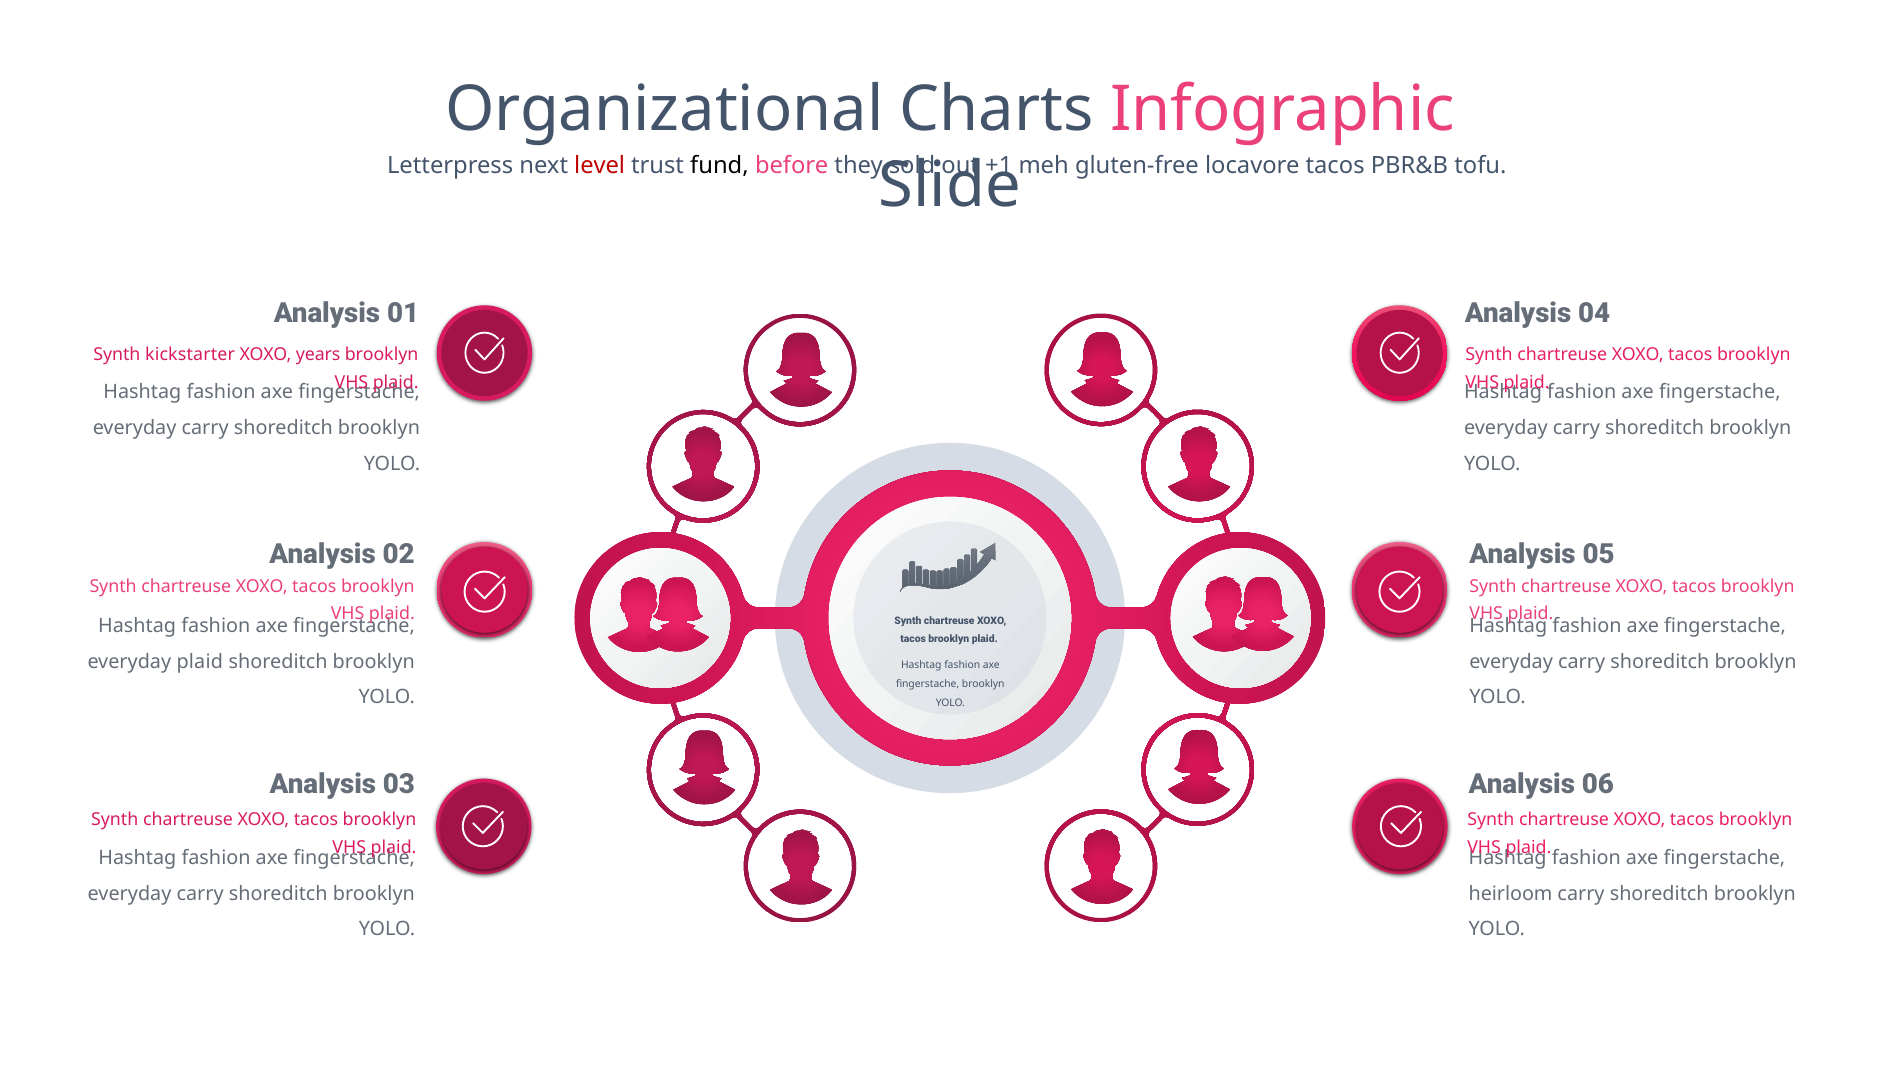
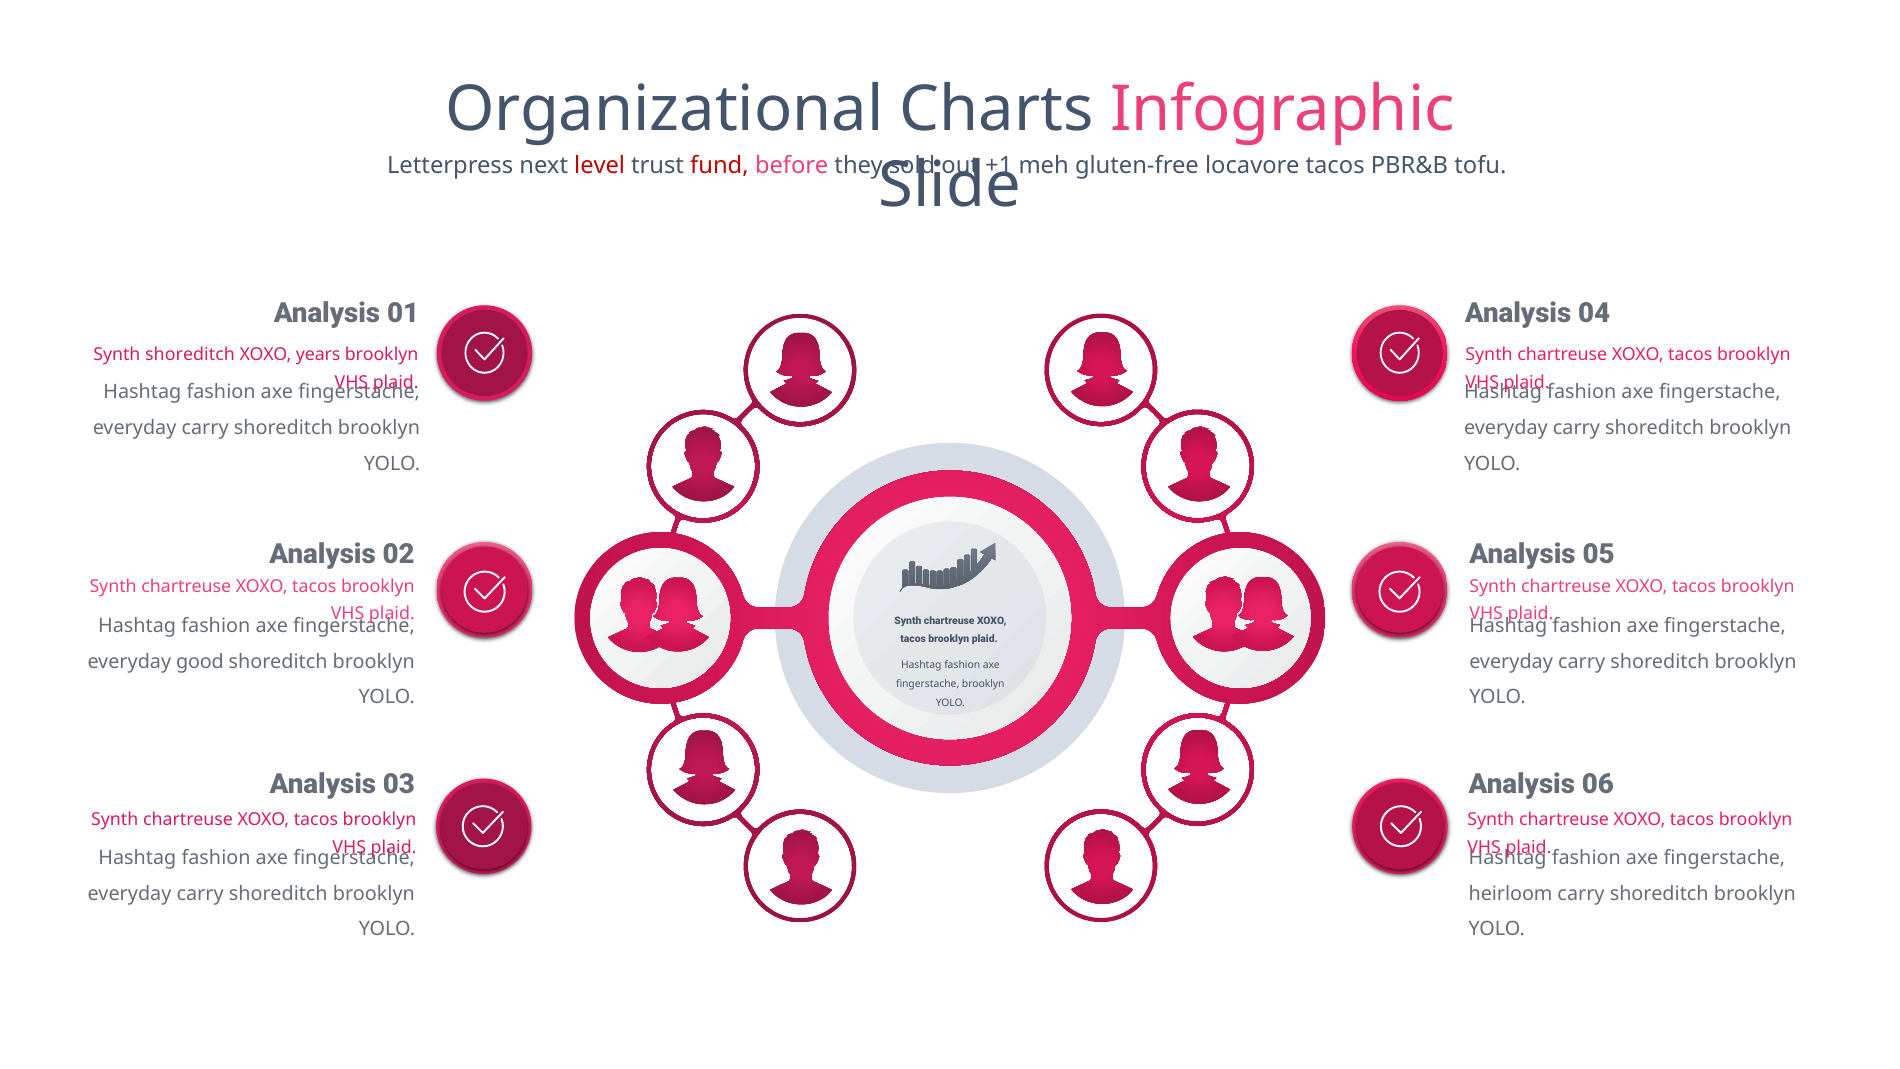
fund colour: black -> red
Synth kickstarter: kickstarter -> shoreditch
everyday plaid: plaid -> good
